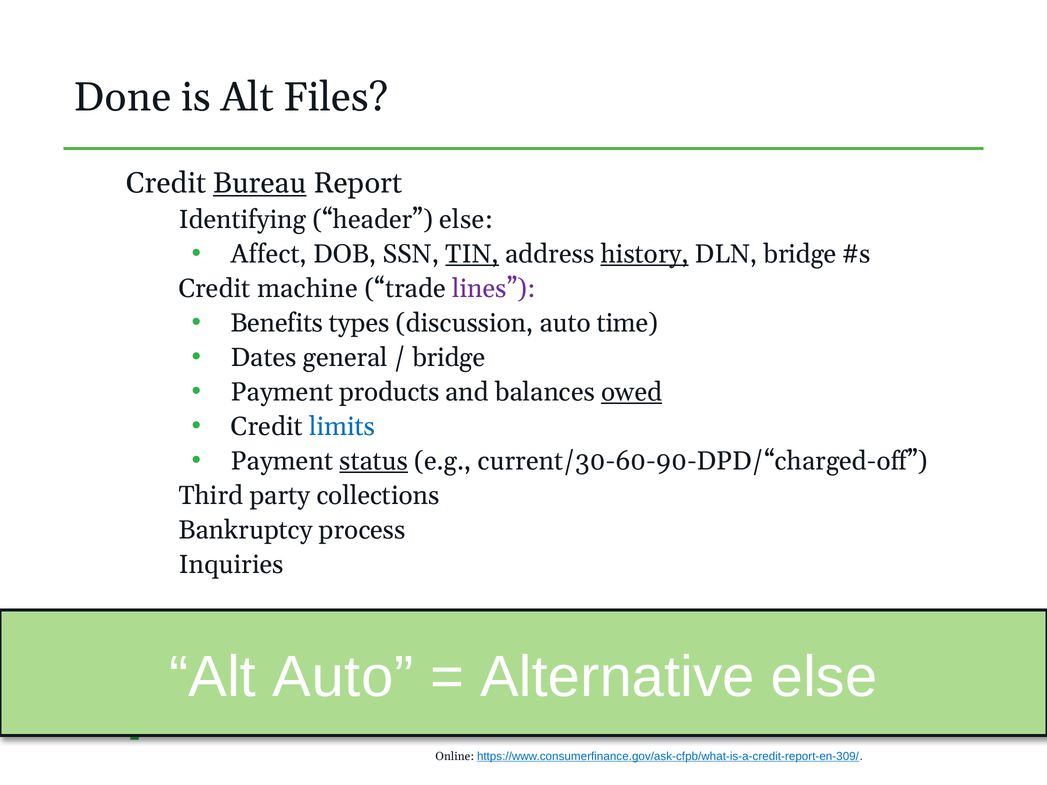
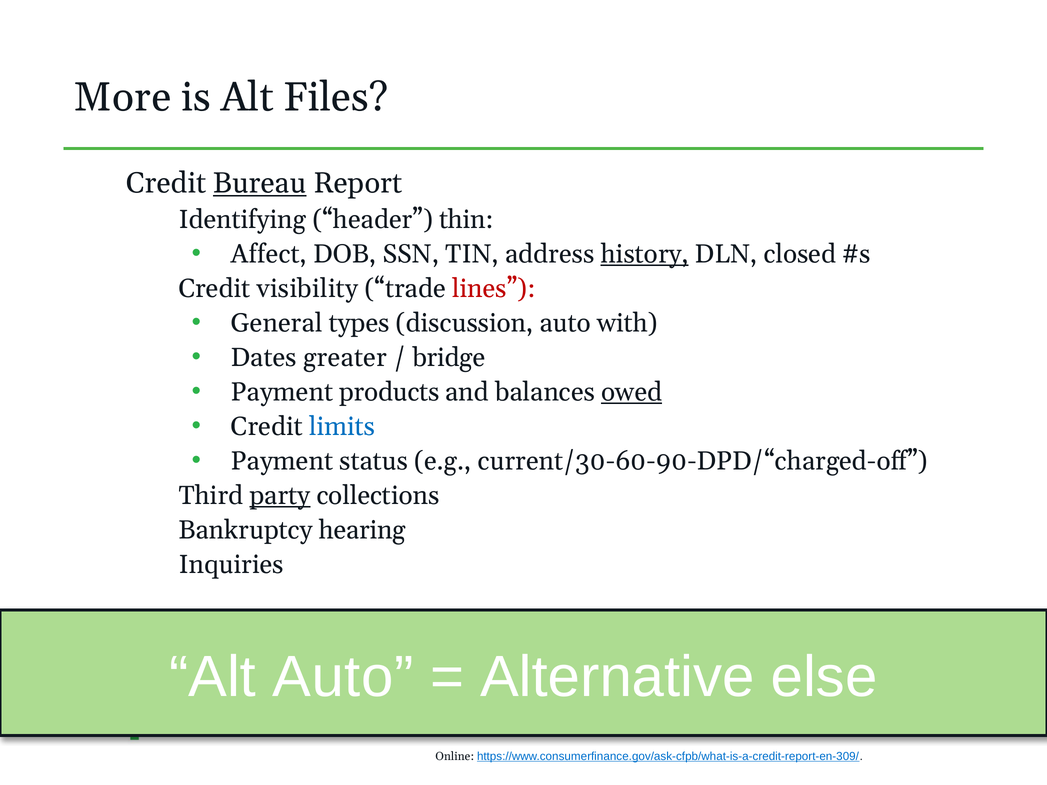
Done: Done -> More
header else: else -> thin
TIN underline: present -> none
DLN bridge: bridge -> closed
machine: machine -> visibility
lines colour: purple -> red
Benefits: Benefits -> General
time: time -> with
general: general -> greater
status underline: present -> none
party underline: none -> present
process: process -> hearing
